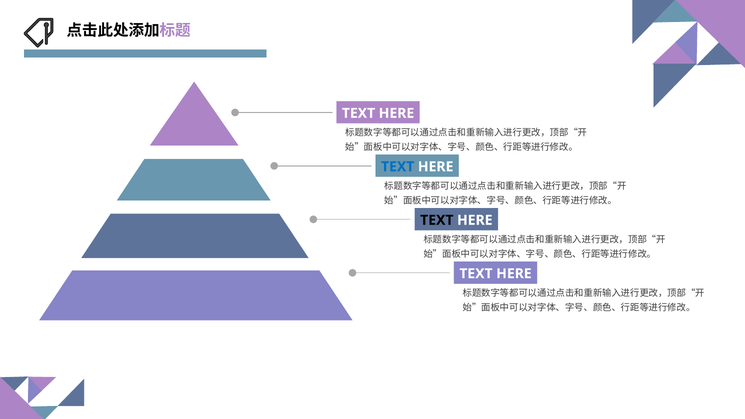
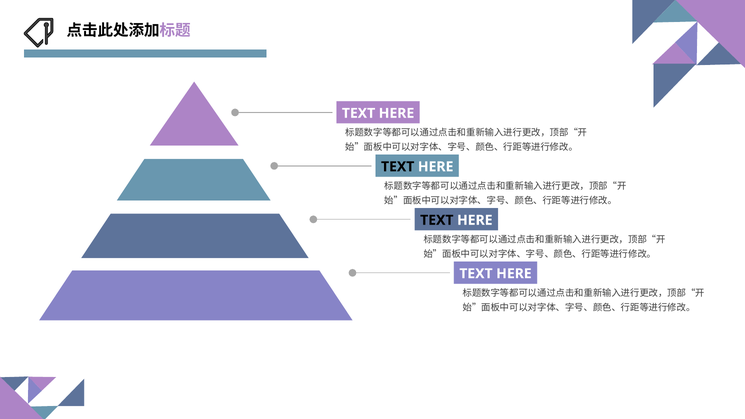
TEXT at (398, 167) colour: blue -> black
